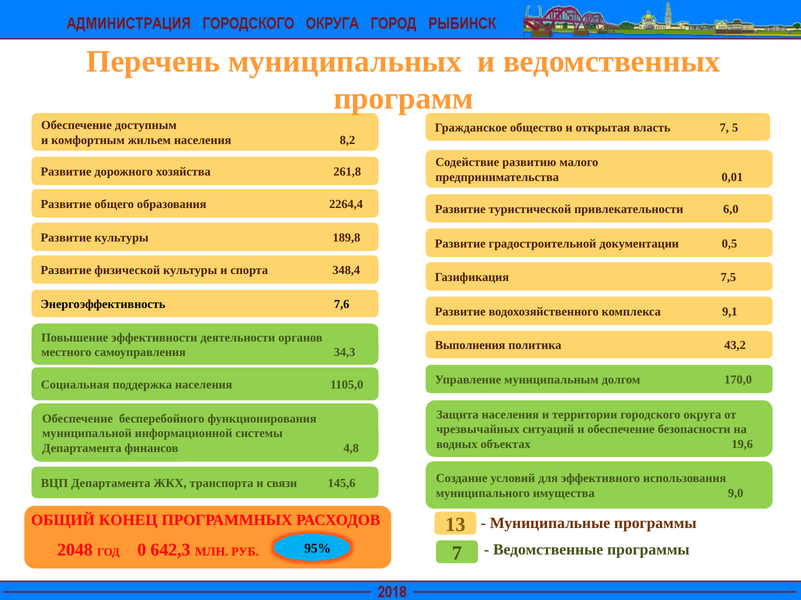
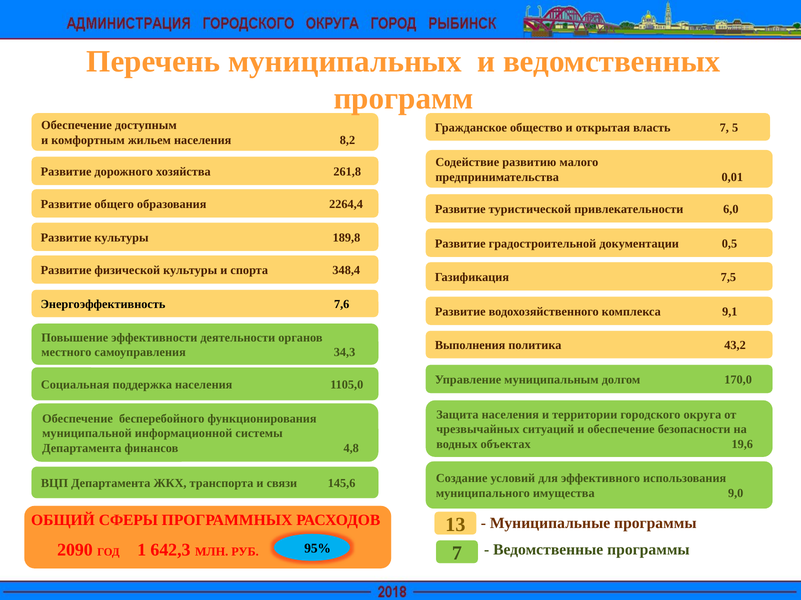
КОНЕЦ: КОНЕЦ -> СФЕРЫ
2048: 2048 -> 2090
0: 0 -> 1
